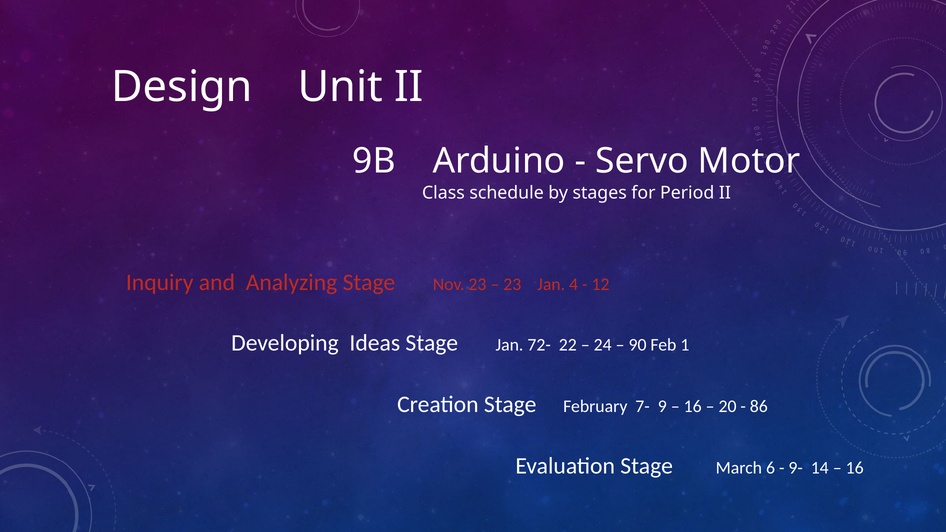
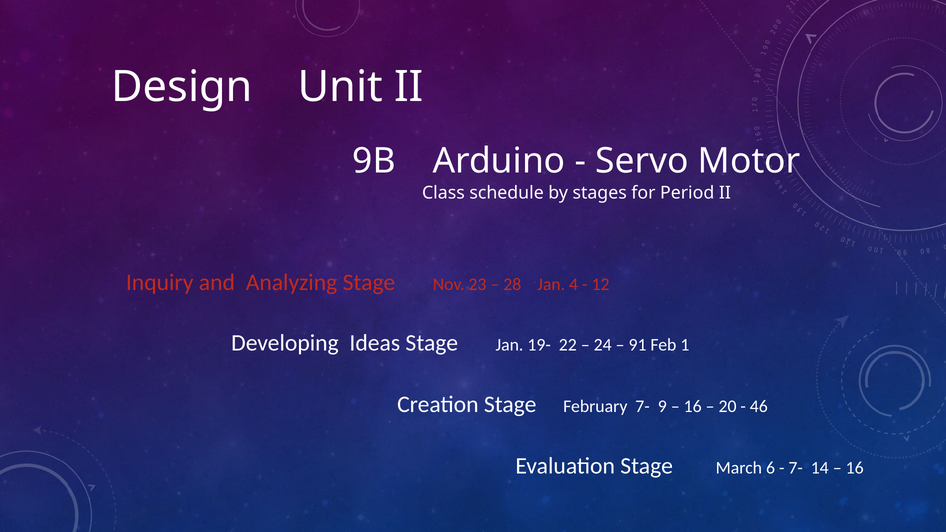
23 at (512, 285): 23 -> 28
72-: 72- -> 19-
90: 90 -> 91
86: 86 -> 46
9- at (796, 468): 9- -> 7-
